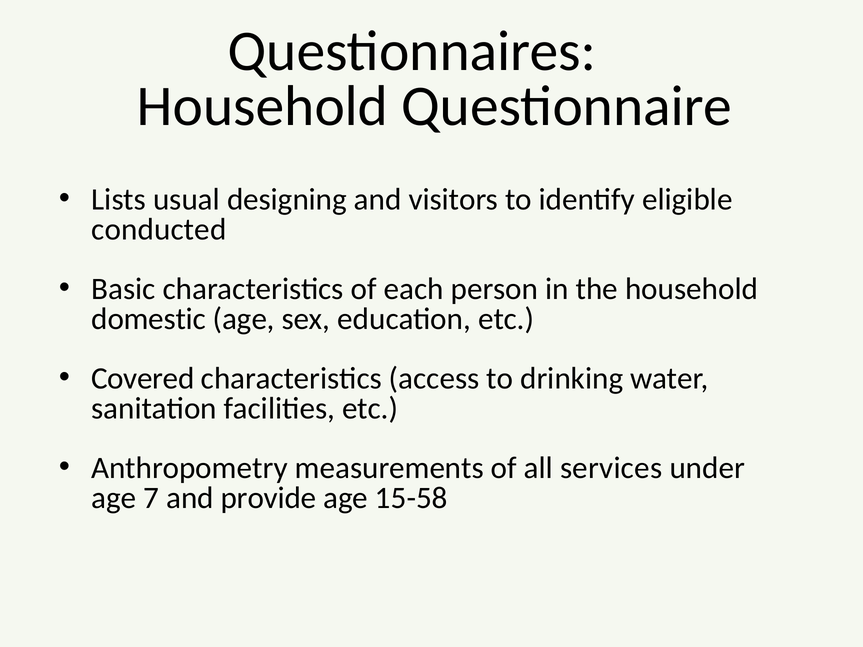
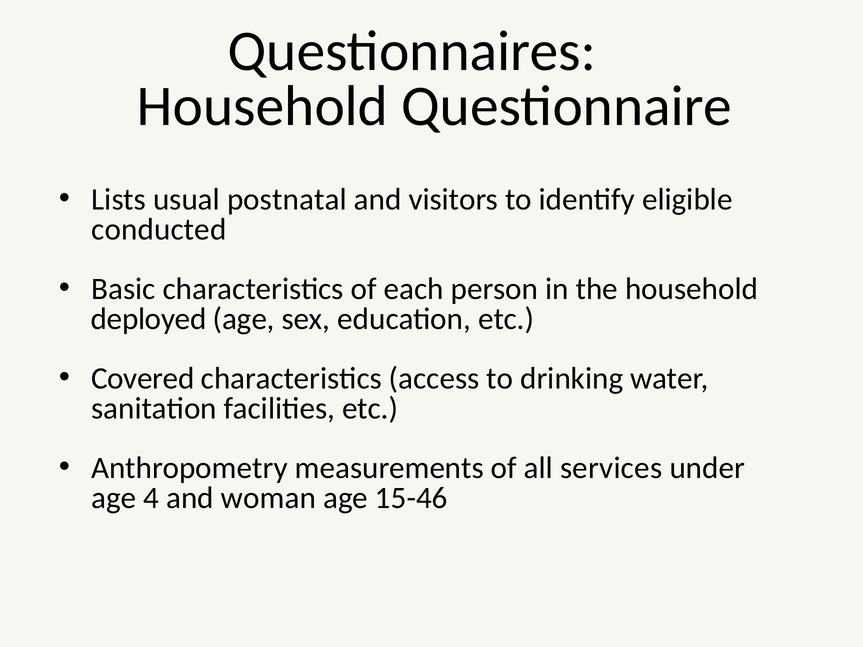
designing: designing -> postnatal
domestic: domestic -> deployed
7: 7 -> 4
provide: provide -> woman
15-58: 15-58 -> 15-46
